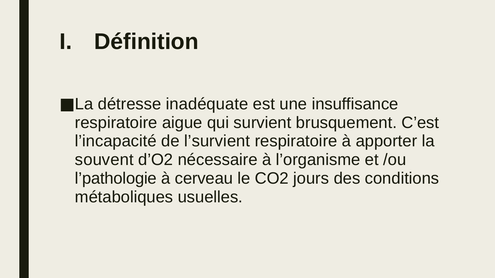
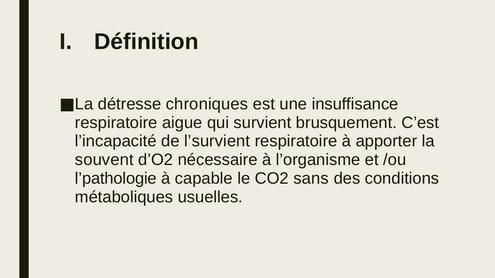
inadéquate: inadéquate -> chroniques
cerveau: cerveau -> capable
jours: jours -> sans
